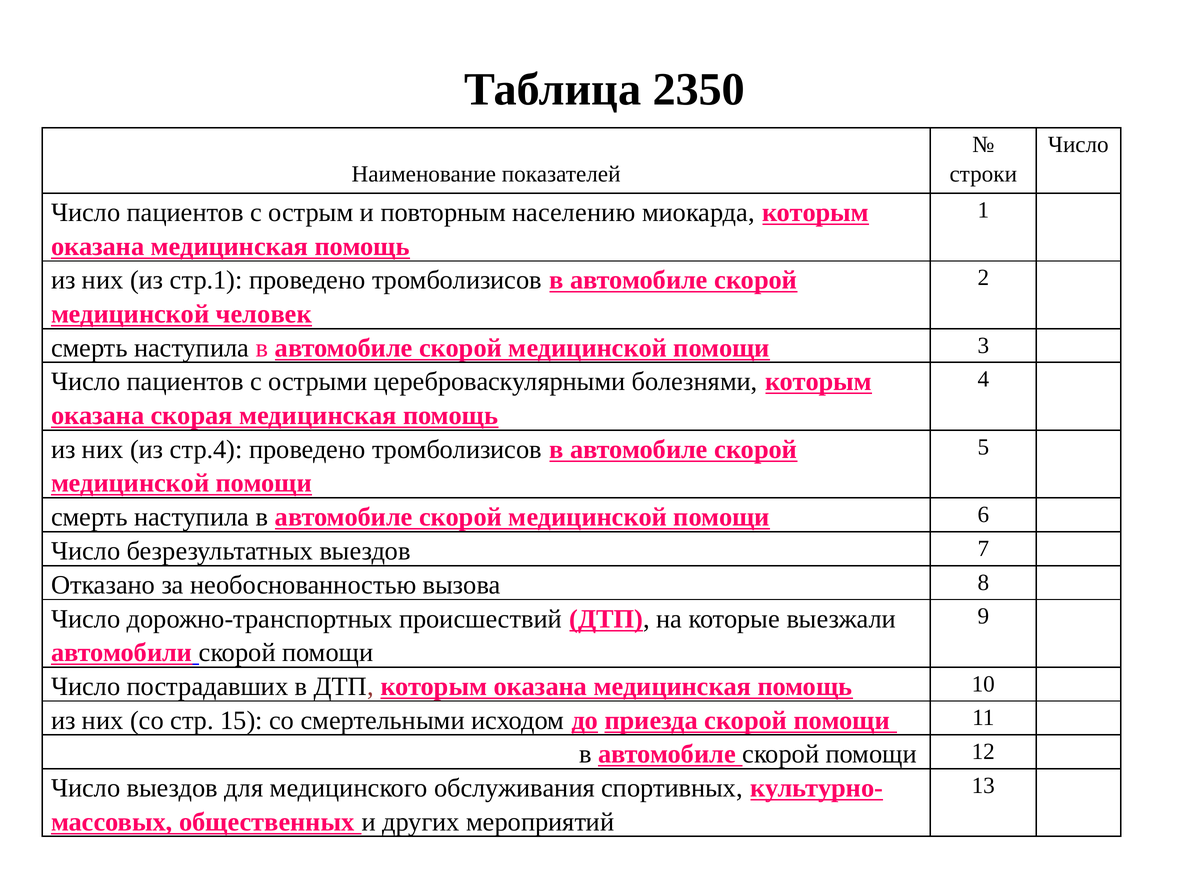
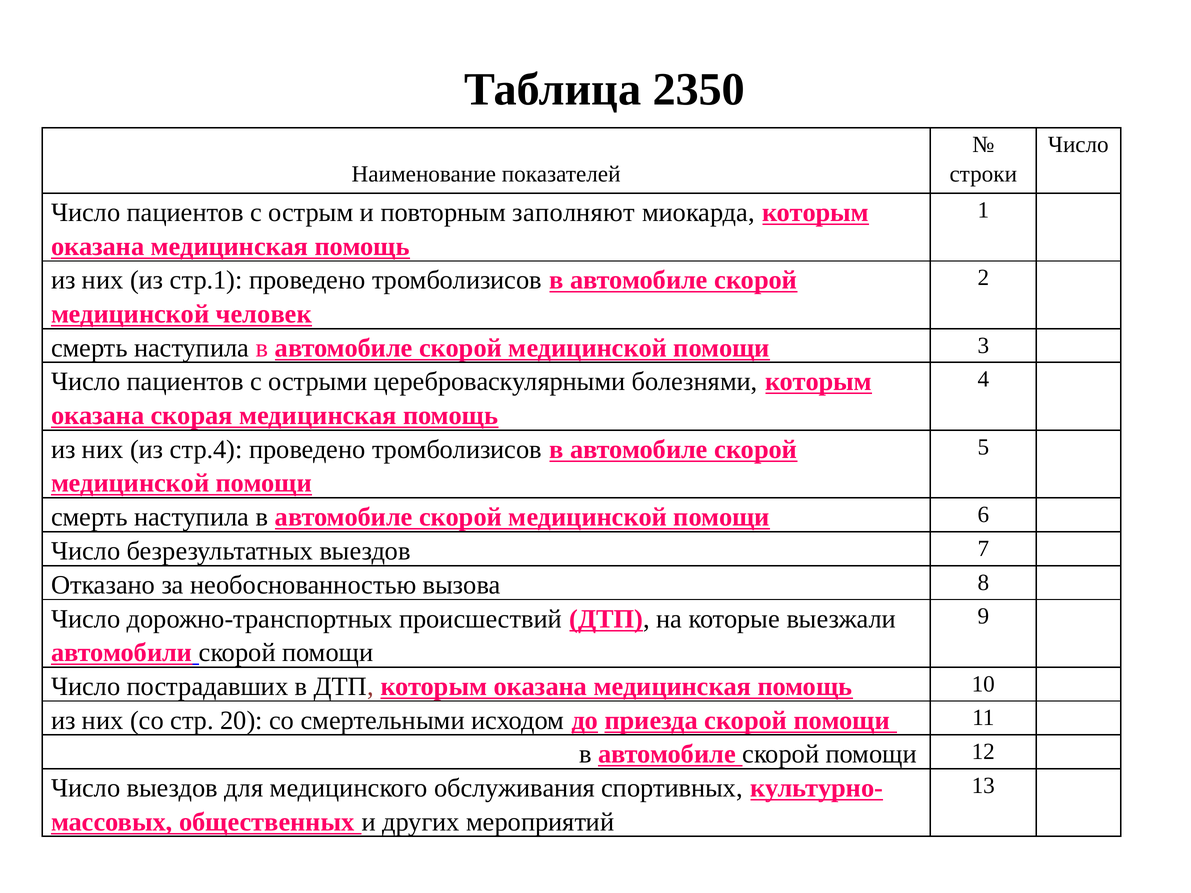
населению: населению -> заполняют
15: 15 -> 20
